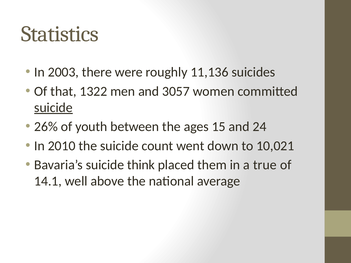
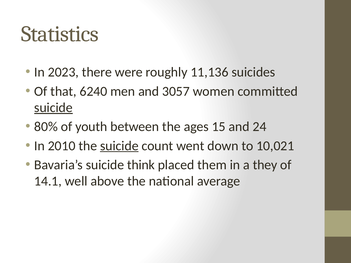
2003: 2003 -> 2023
1322: 1322 -> 6240
26%: 26% -> 80%
suicide at (119, 146) underline: none -> present
true: true -> they
